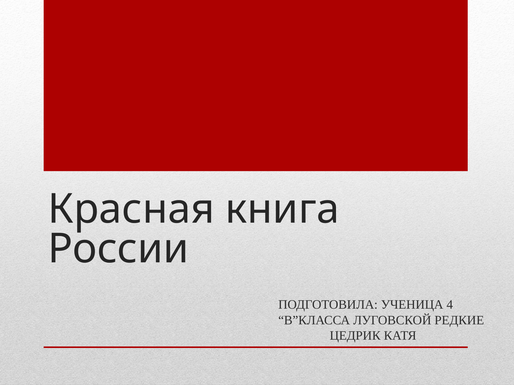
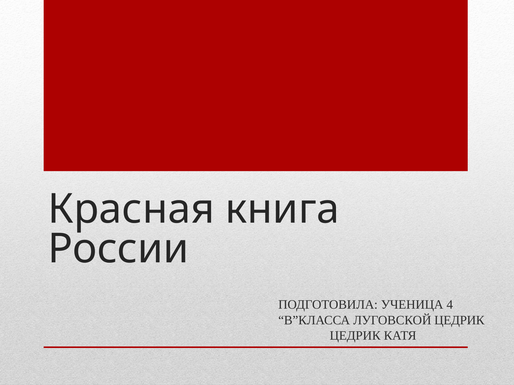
ЛУГОВСКОЙ РЕДКИЕ: РЕДКИЕ -> ЦЕДРИК
